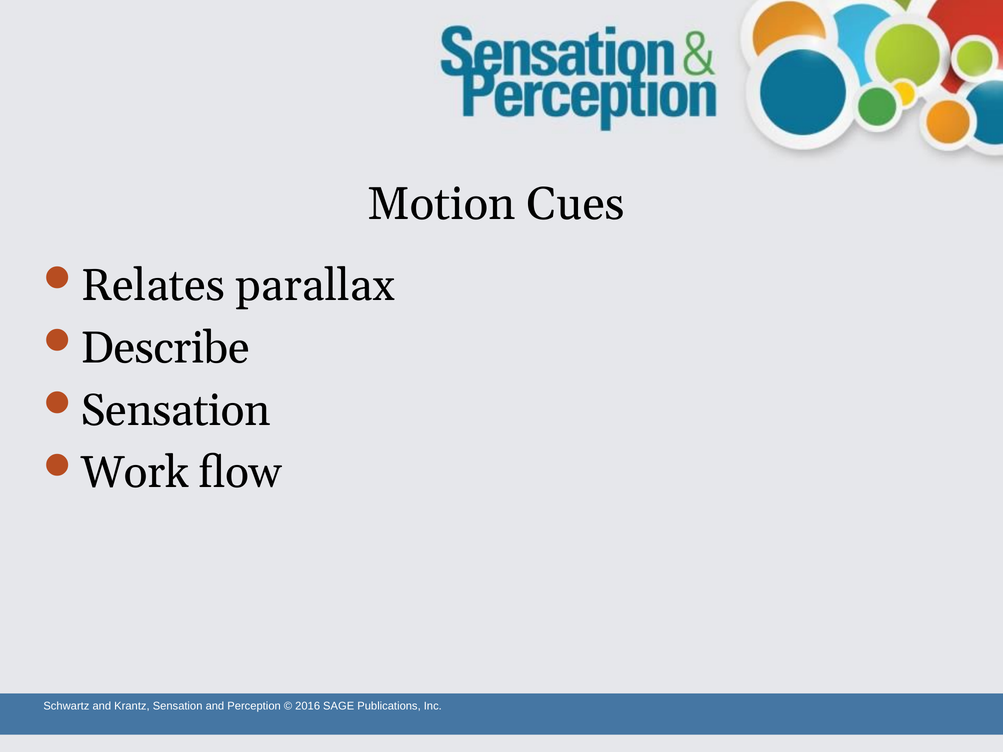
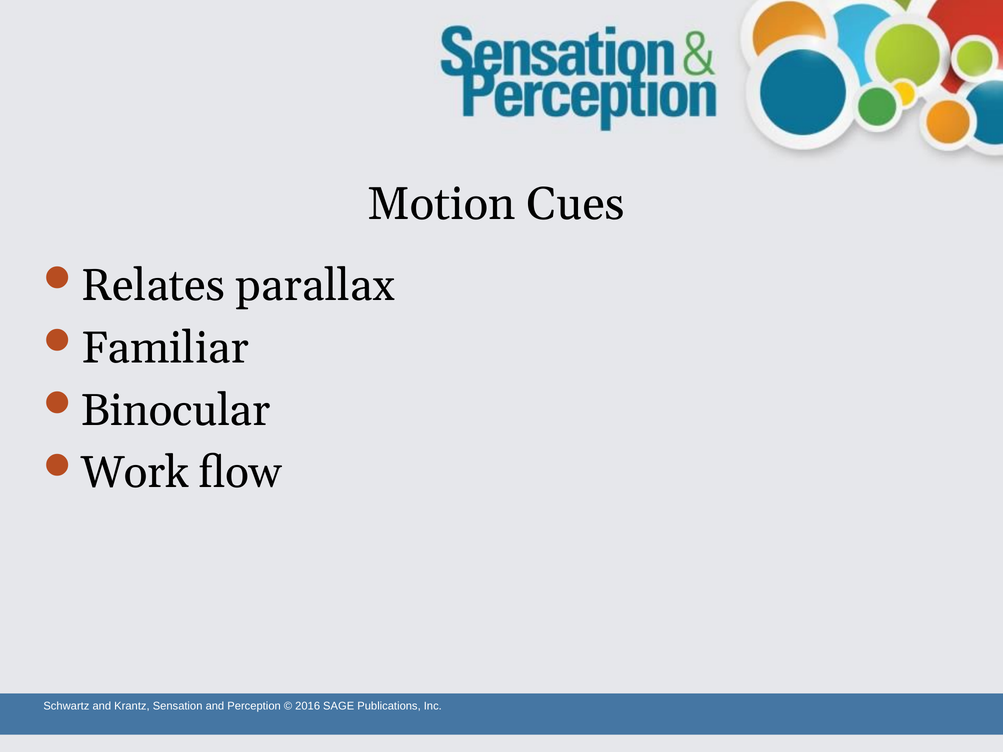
Describe: Describe -> Familiar
Sensation at (176, 410): Sensation -> Binocular
